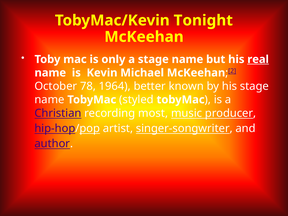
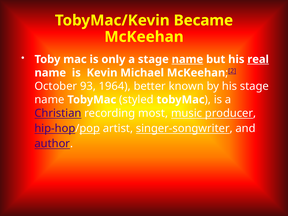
Tonight: Tonight -> Became
name at (187, 59) underline: none -> present
78: 78 -> 93
